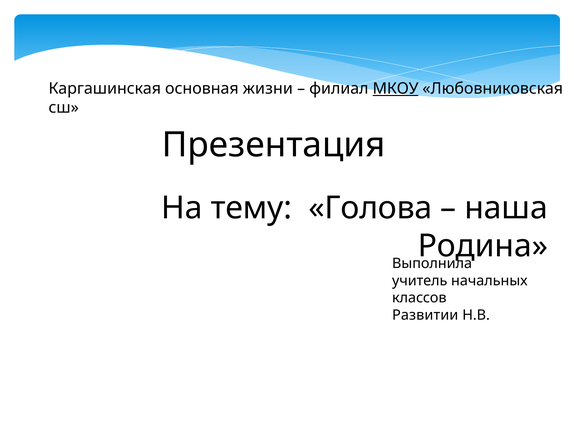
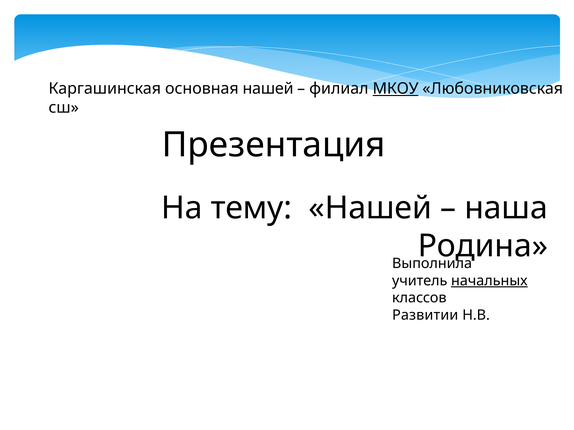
основная жизни: жизни -> нашей
тему Голова: Голова -> Нашей
начальных underline: none -> present
